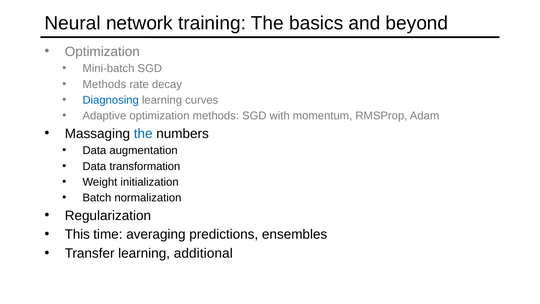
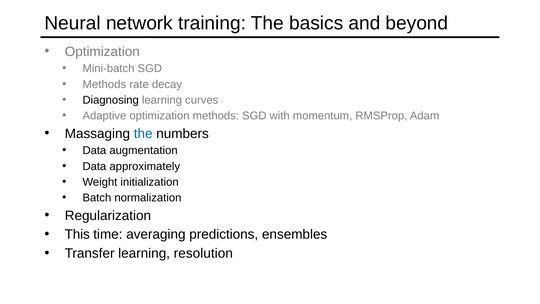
Diagnosing colour: blue -> black
transformation: transformation -> approximately
additional: additional -> resolution
